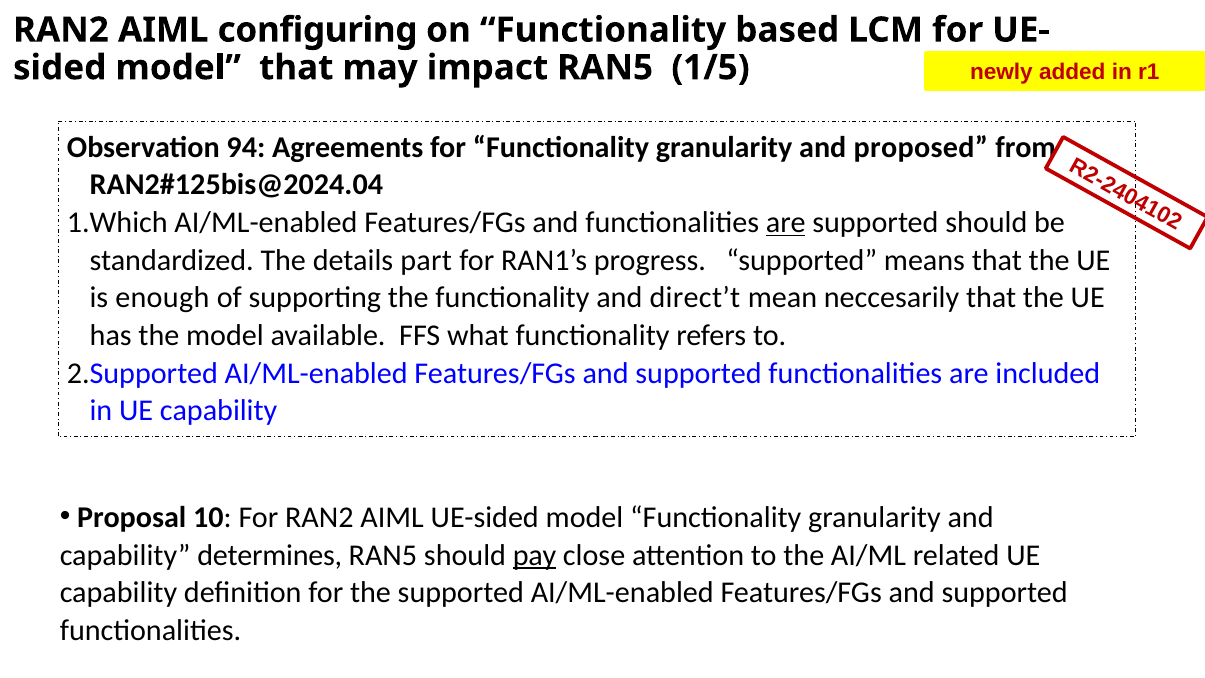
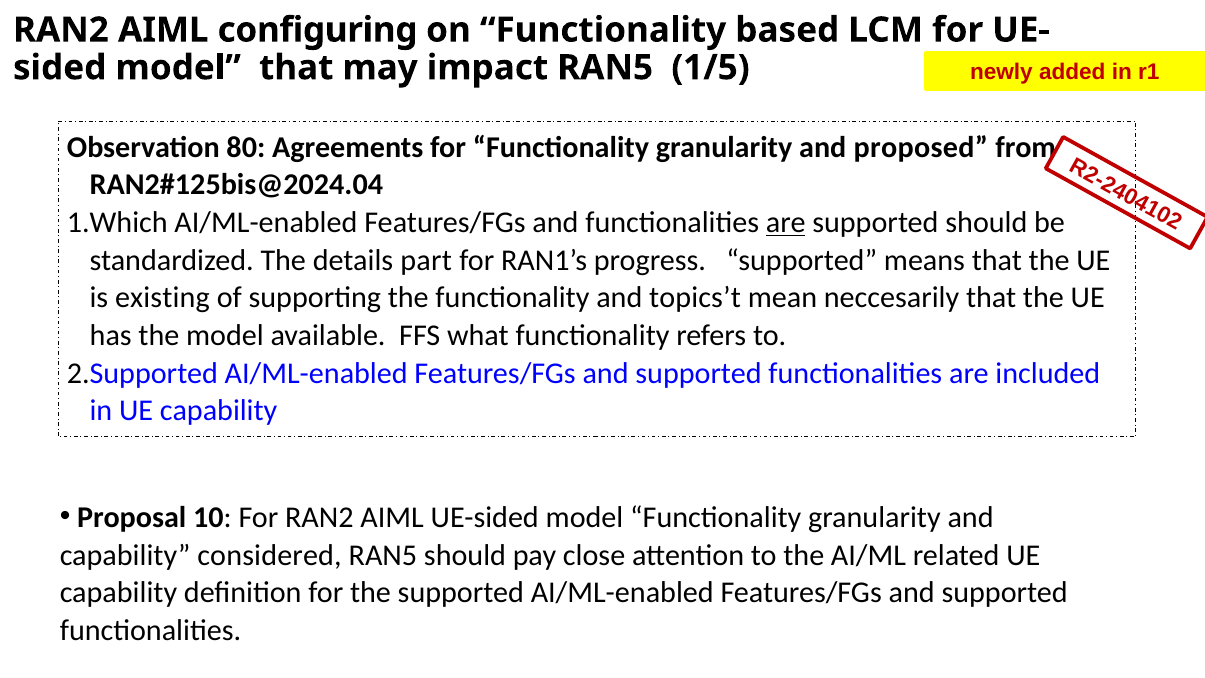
94: 94 -> 80
enough: enough -> existing
direct’t: direct’t -> topics’t
determines: determines -> considered
pay underline: present -> none
